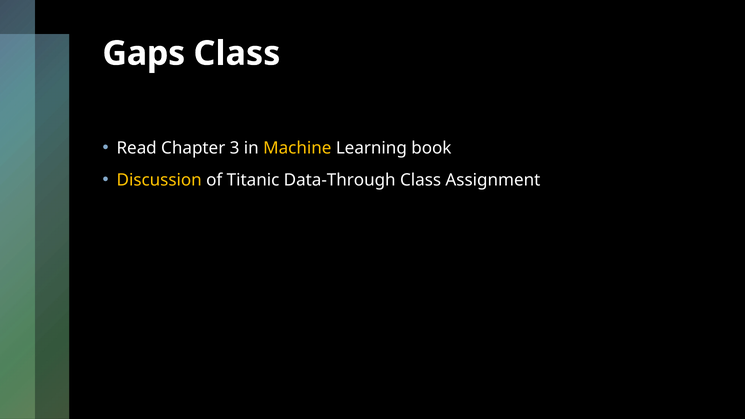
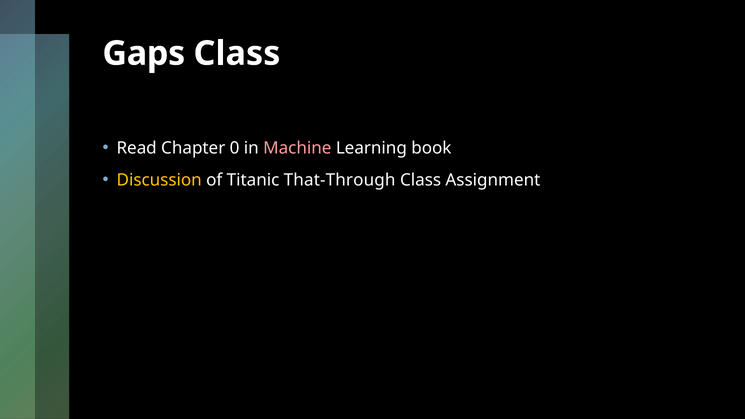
3: 3 -> 0
Machine colour: yellow -> pink
Data-Through: Data-Through -> That-Through
